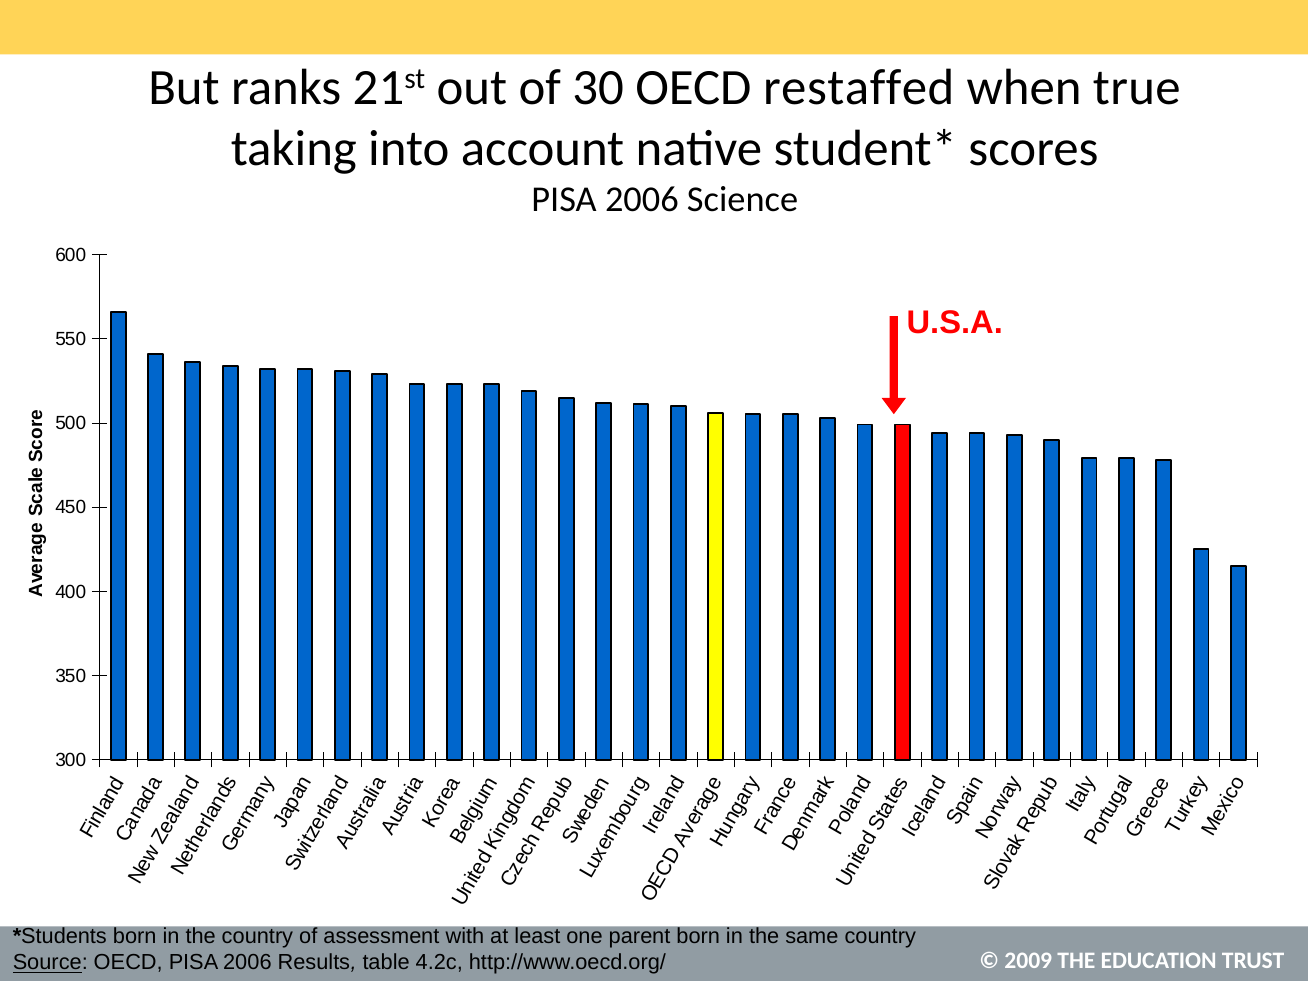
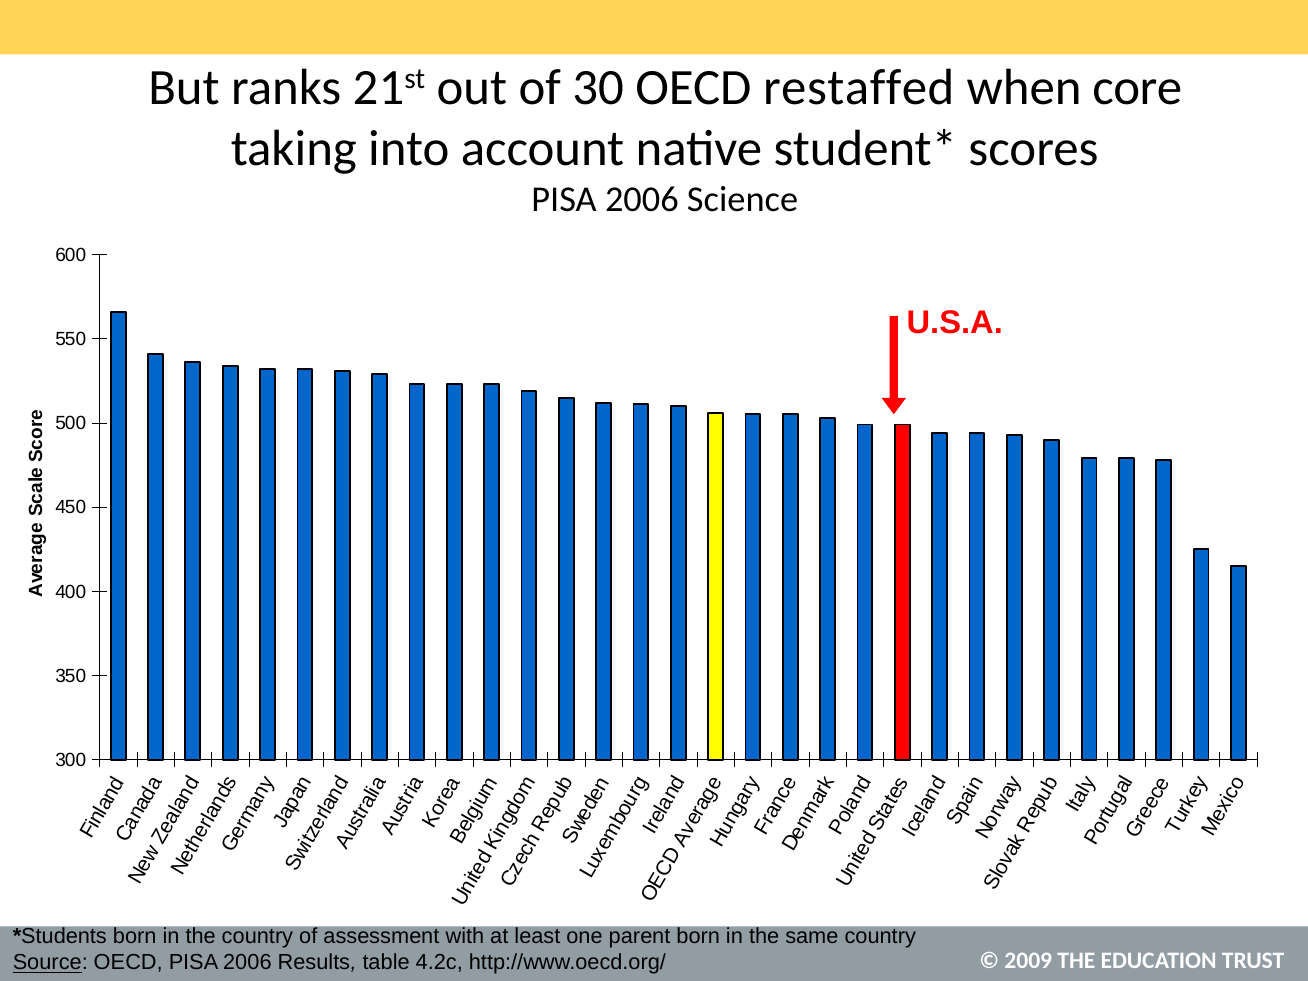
true: true -> core
